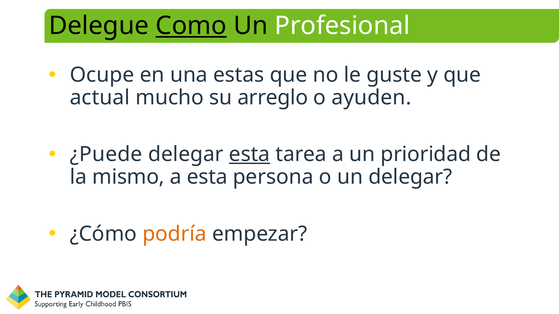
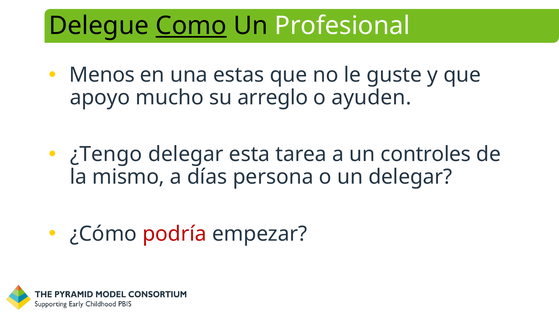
Ocupe: Ocupe -> Menos
actual: actual -> apoyo
¿Puede: ¿Puede -> ¿Tengo
esta at (250, 155) underline: present -> none
prioridad: prioridad -> controles
a esta: esta -> días
podría colour: orange -> red
